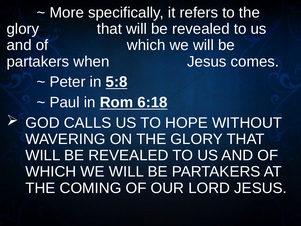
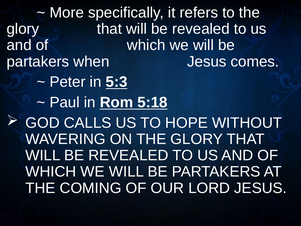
5:8: 5:8 -> 5:3
6:18: 6:18 -> 5:18
